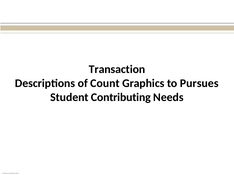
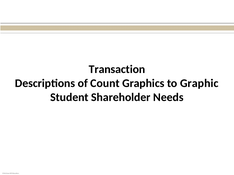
Pursues: Pursues -> Graphic
Contributing: Contributing -> Shareholder
